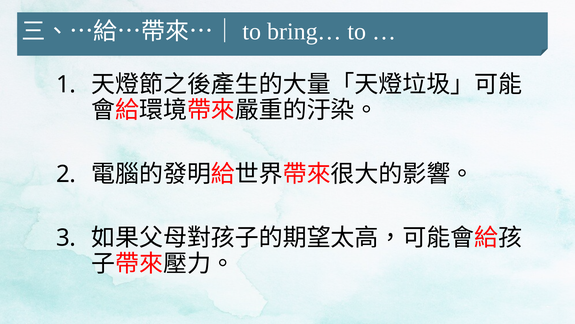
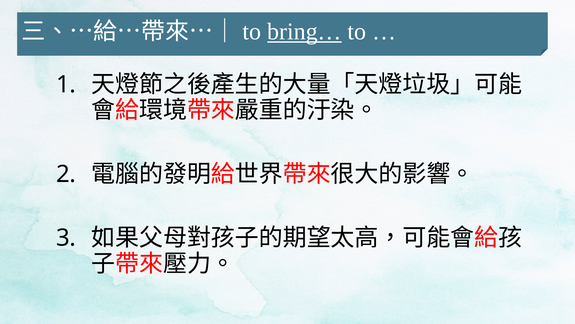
bring… underline: none -> present
